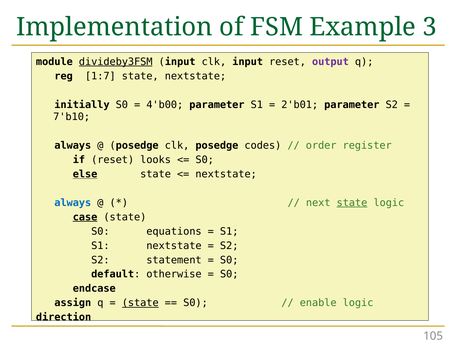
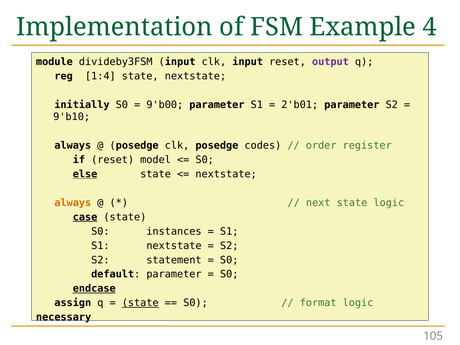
3: 3 -> 4
divideby3FSM underline: present -> none
1:7: 1:7 -> 1:4
4'b00: 4'b00 -> 9'b00
7'b10: 7'b10 -> 9'b10
looks: looks -> model
always at (73, 203) colour: blue -> orange
state at (352, 203) underline: present -> none
equations: equations -> instances
default otherwise: otherwise -> parameter
endcase underline: none -> present
enable: enable -> format
direction: direction -> necessary
